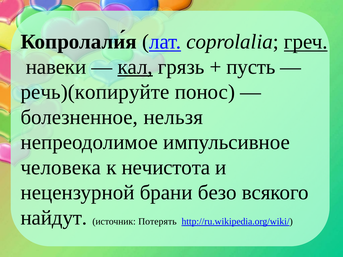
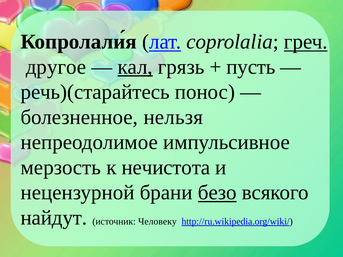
навеки: навеки -> другое
речь)(копируйте: речь)(копируйте -> речь)(старайтесь
человека: человека -> мерзость
безо underline: none -> present
Потерять: Потерять -> Человеку
